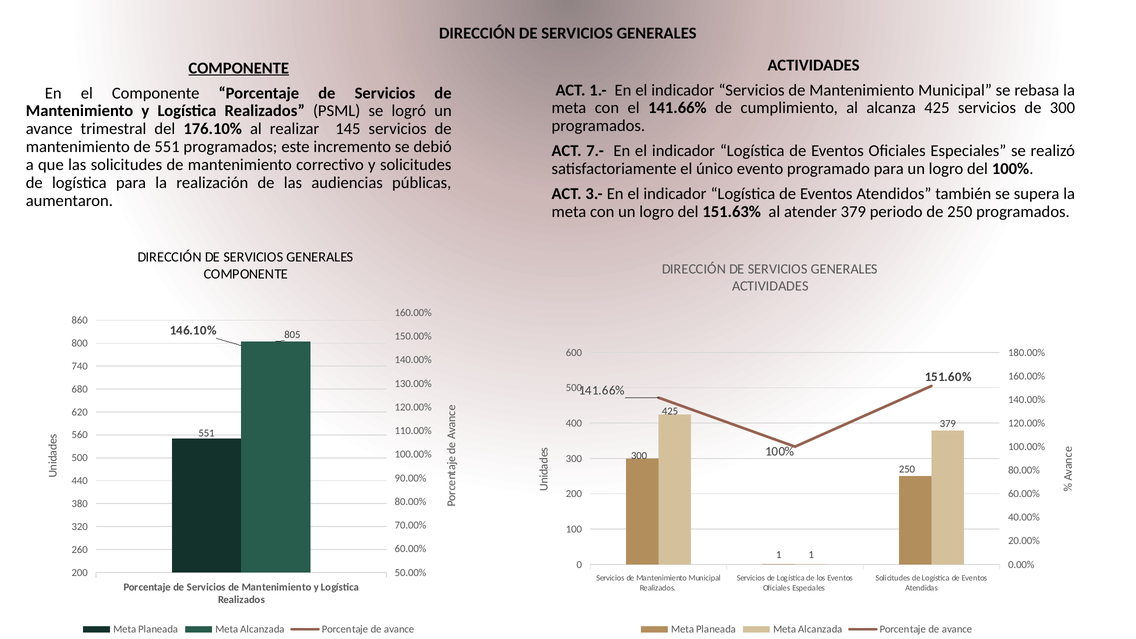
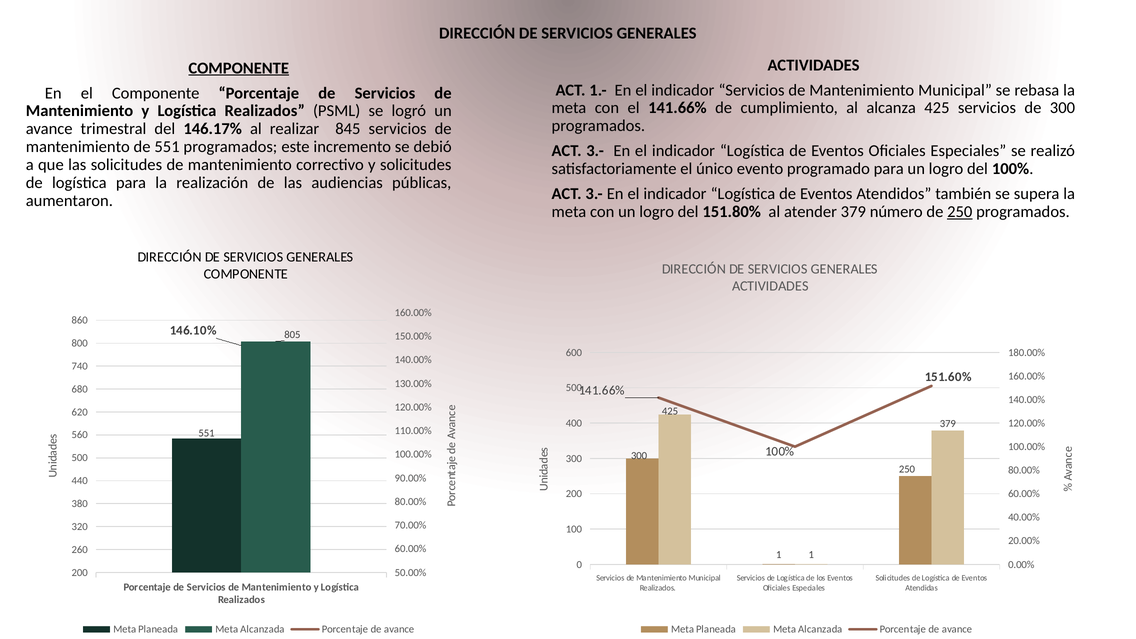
176.10%: 176.10% -> 146.17%
145: 145 -> 845
7.- at (595, 151): 7.- -> 3.-
151.63%: 151.63% -> 151.80%
periodo: periodo -> número
250 at (960, 212) underline: none -> present
